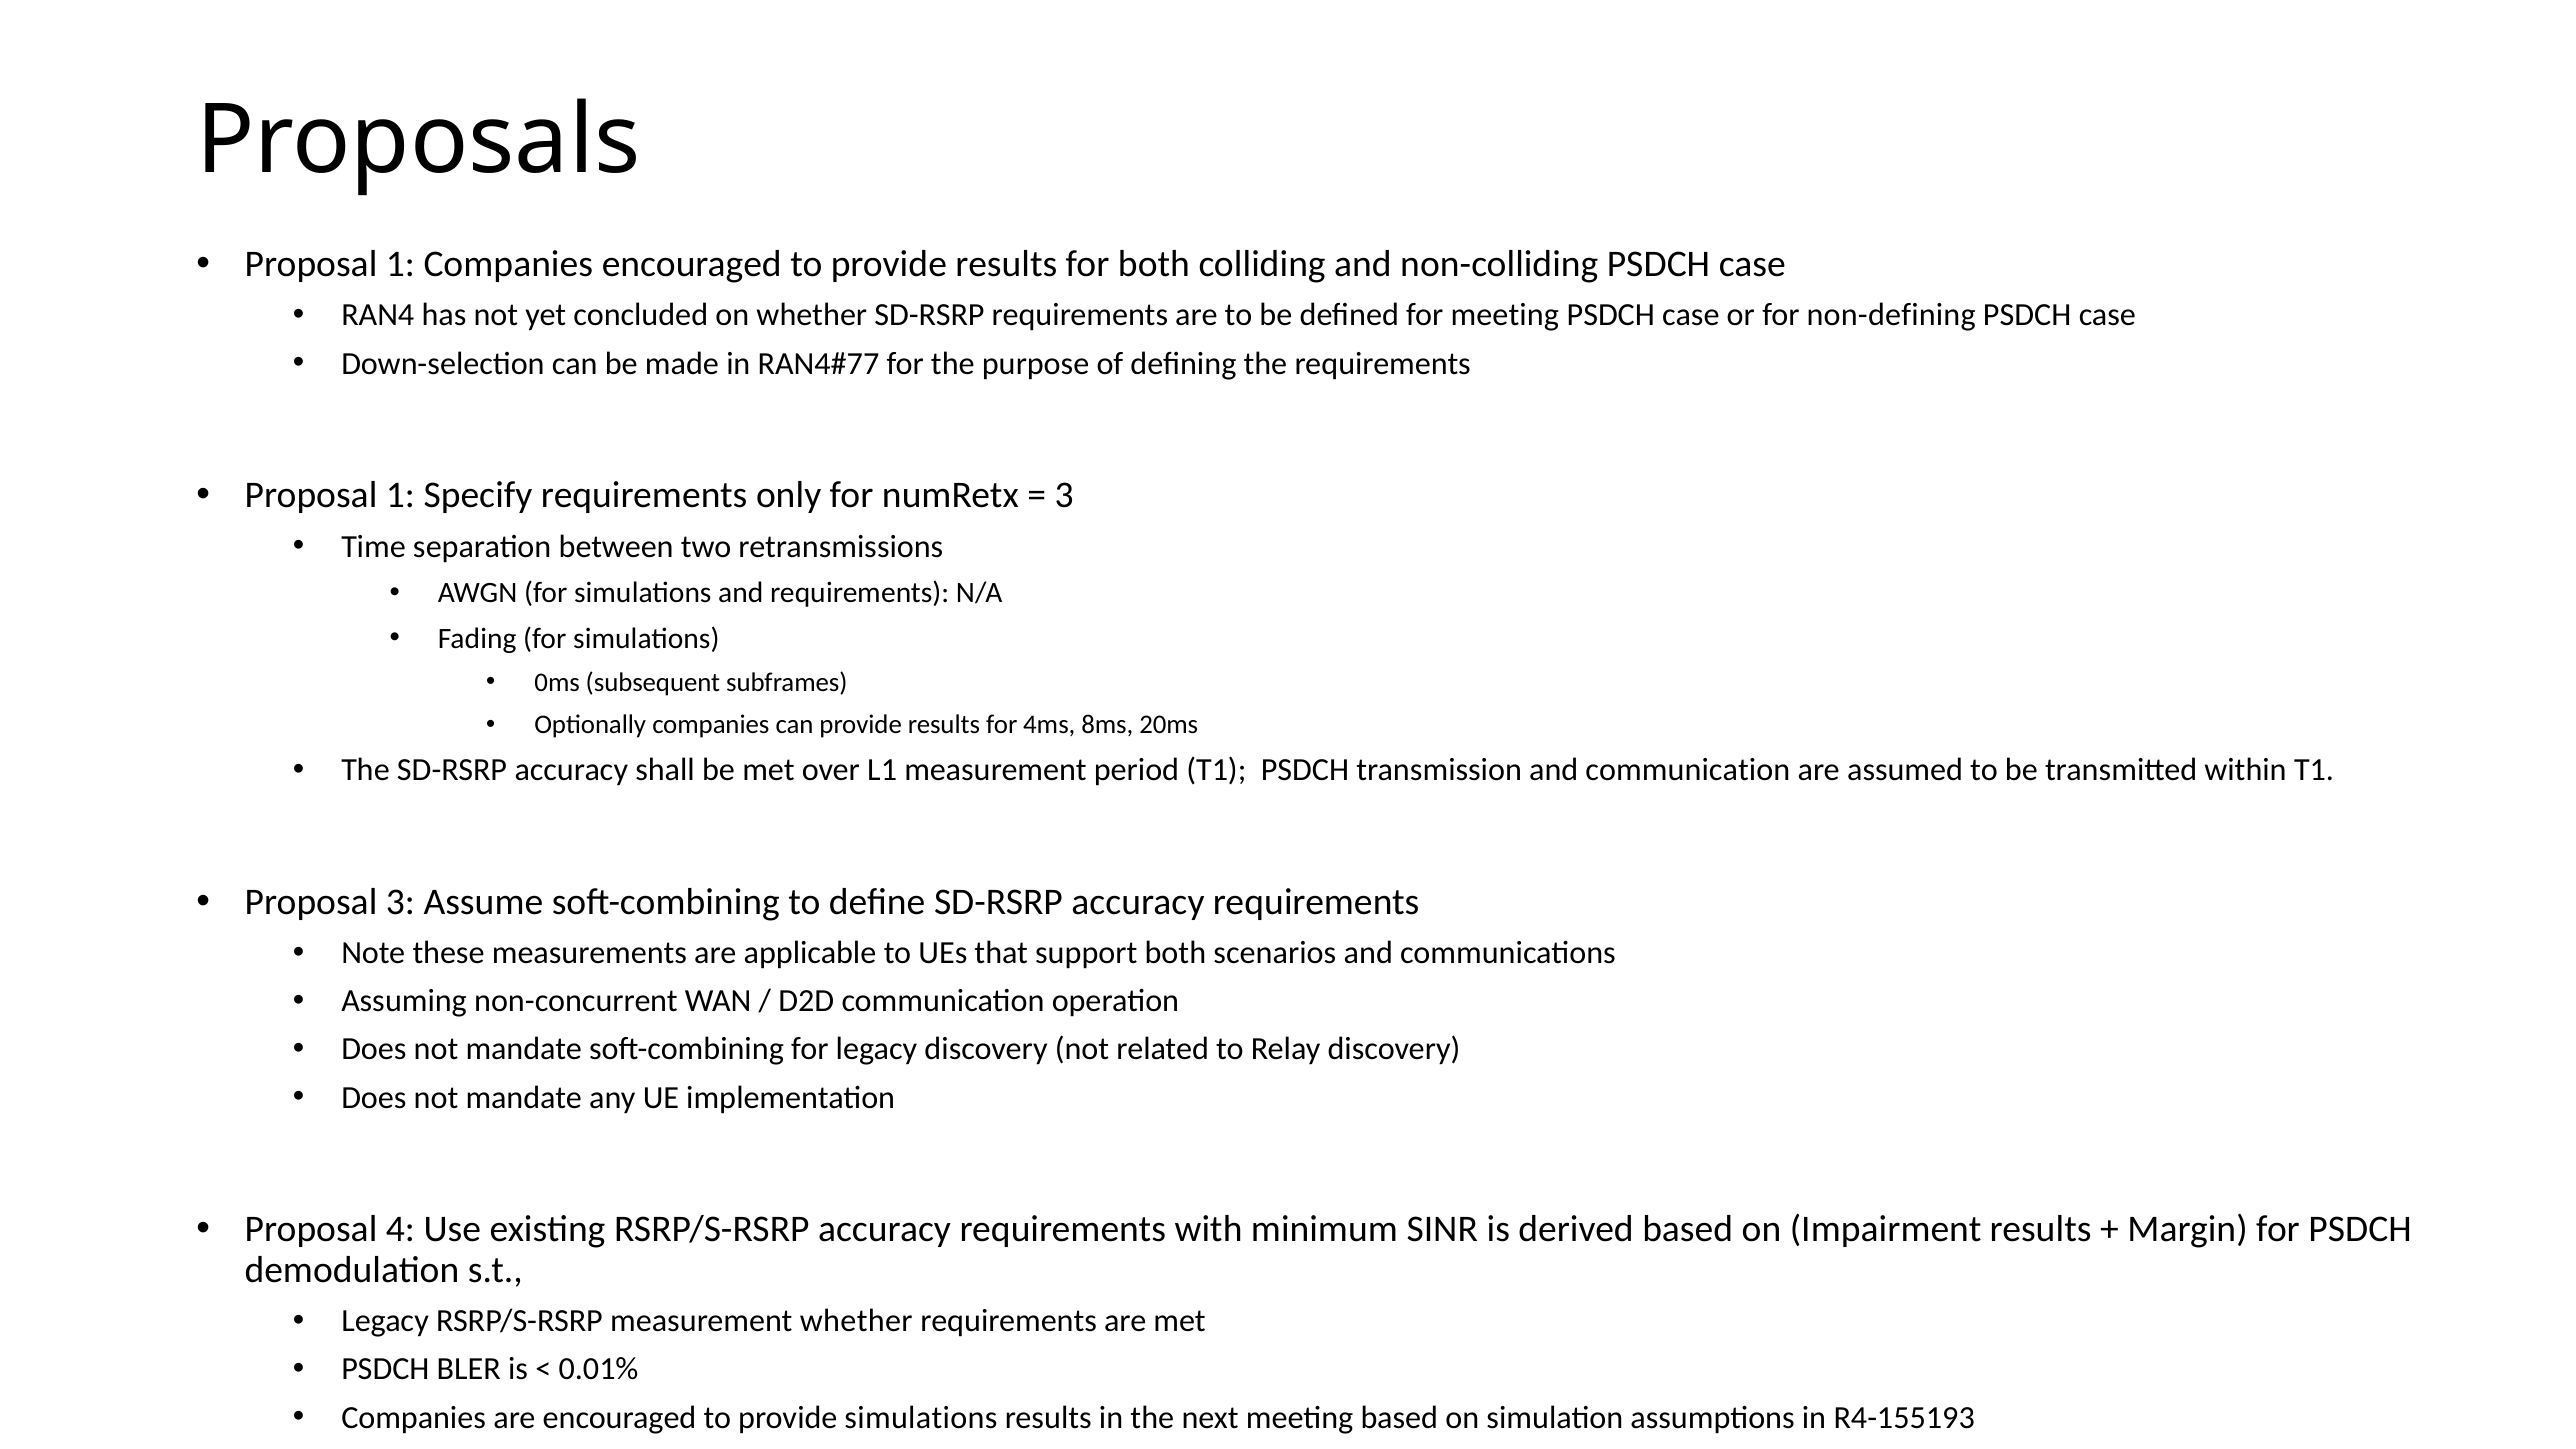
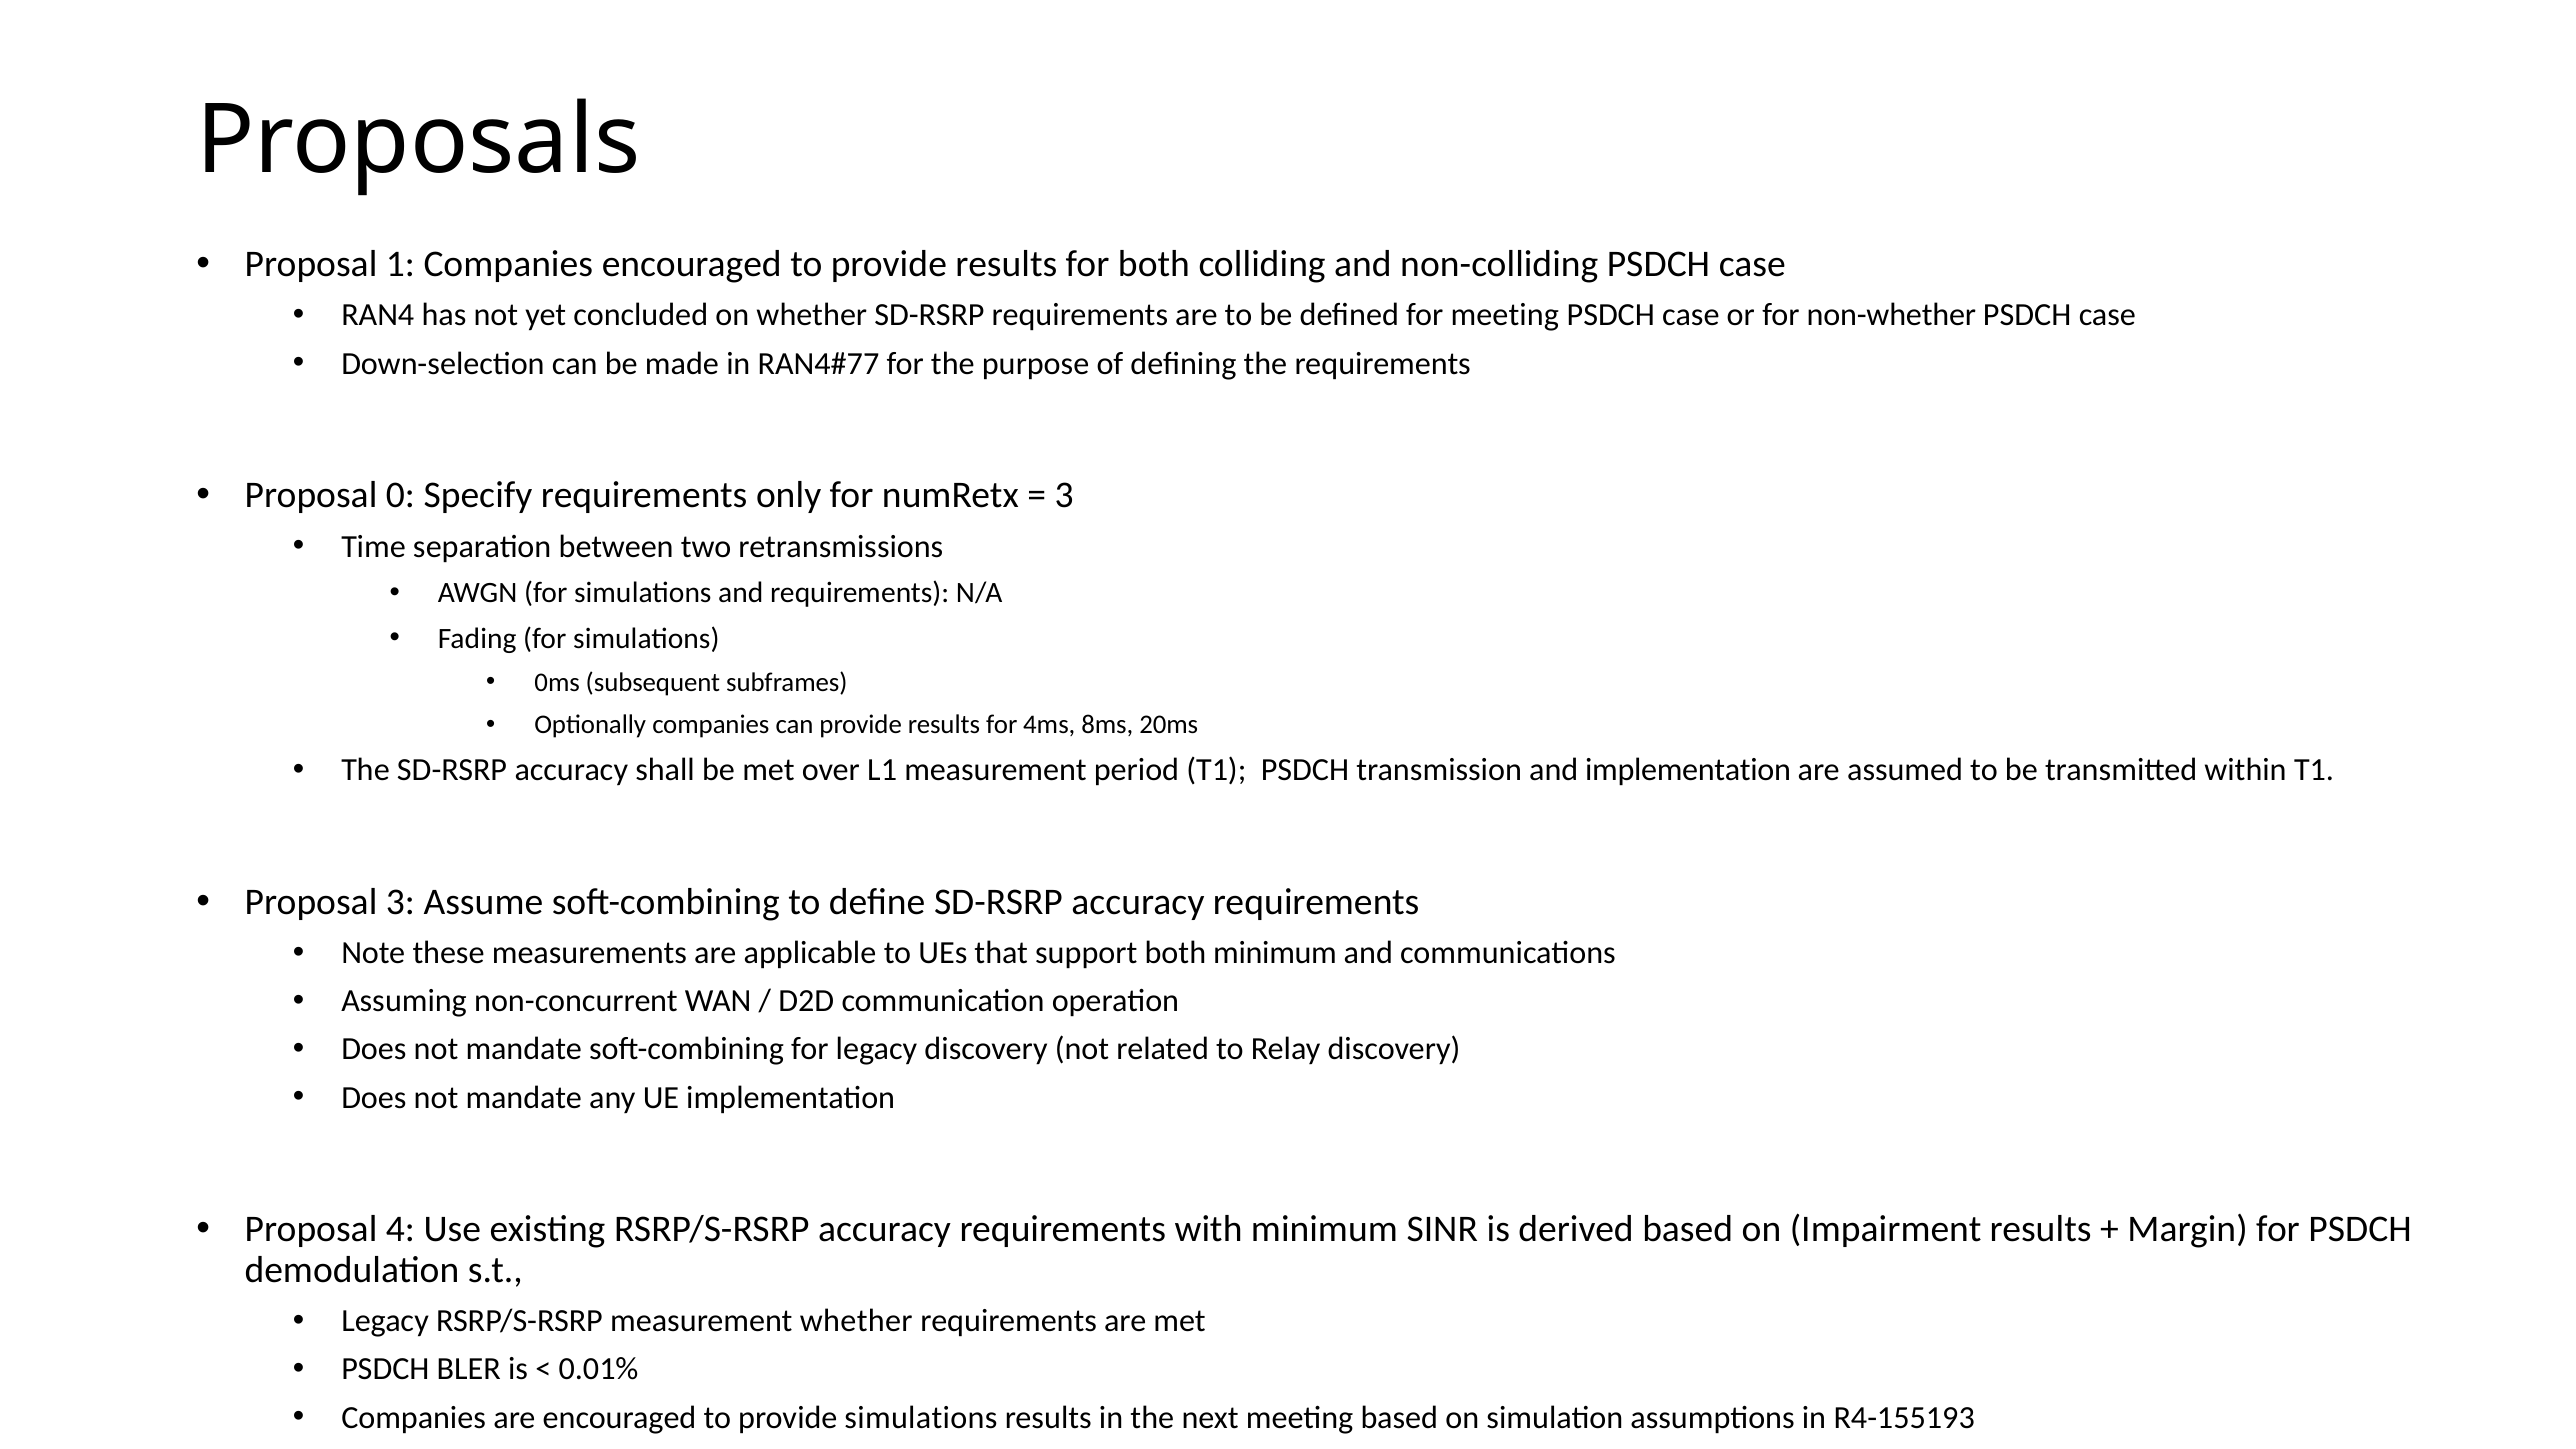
non-defining: non-defining -> non-whether
1 at (400, 495): 1 -> 0
and communication: communication -> implementation
both scenarios: scenarios -> minimum
